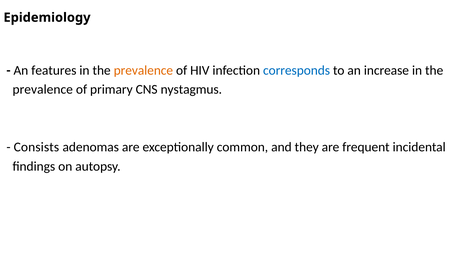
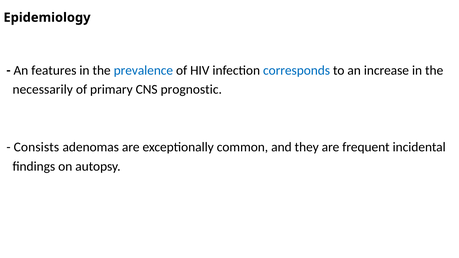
prevalence at (143, 70) colour: orange -> blue
prevalence at (43, 90): prevalence -> necessarily
nystagmus: nystagmus -> prognostic
